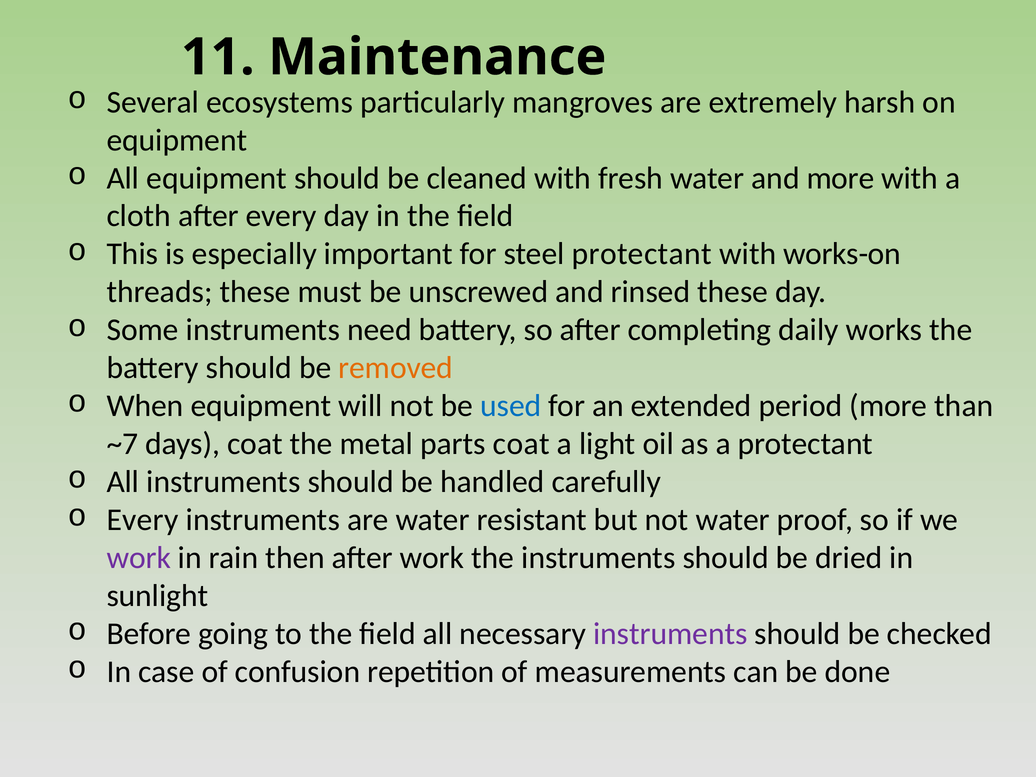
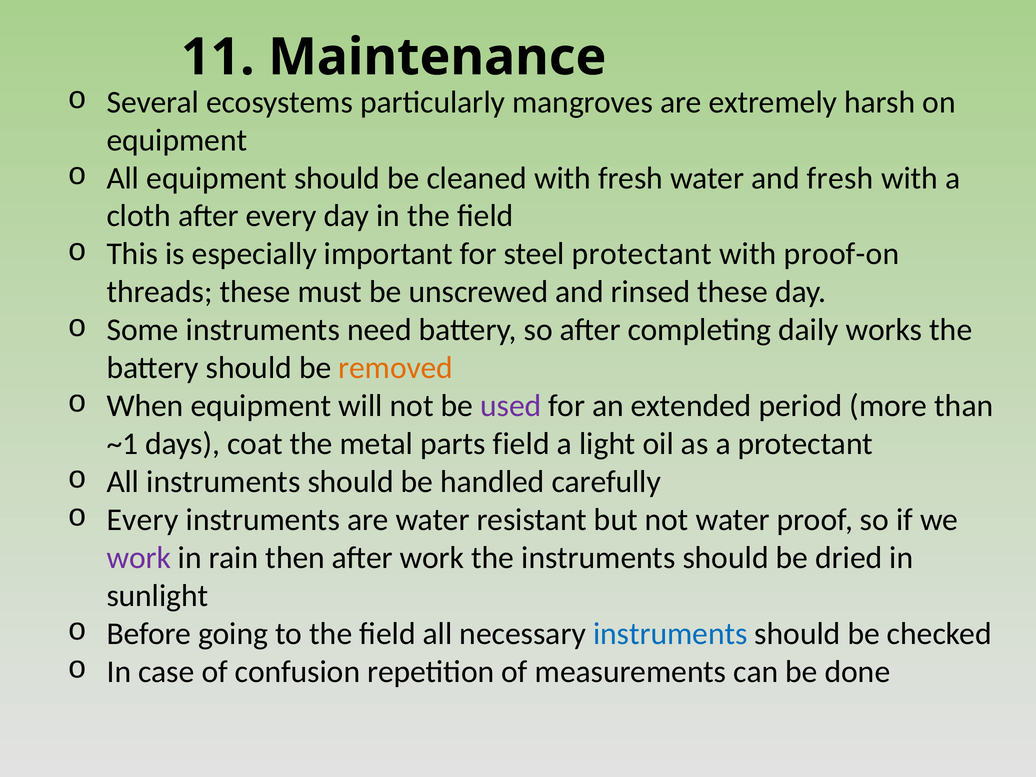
and more: more -> fresh
works-on: works-on -> proof-on
used colour: blue -> purple
~7: ~7 -> ~1
parts coat: coat -> field
instruments at (670, 634) colour: purple -> blue
